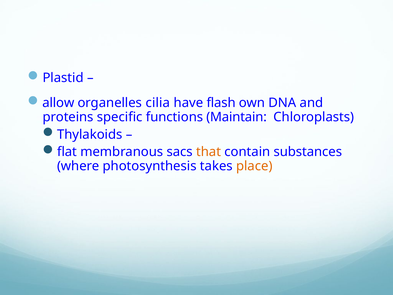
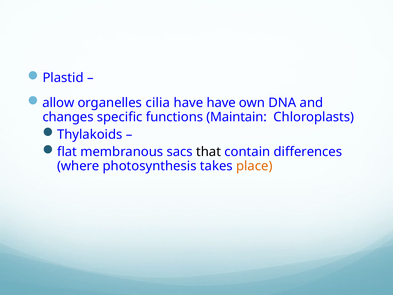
have flash: flash -> have
proteins: proteins -> changes
that colour: orange -> black
substances: substances -> differences
